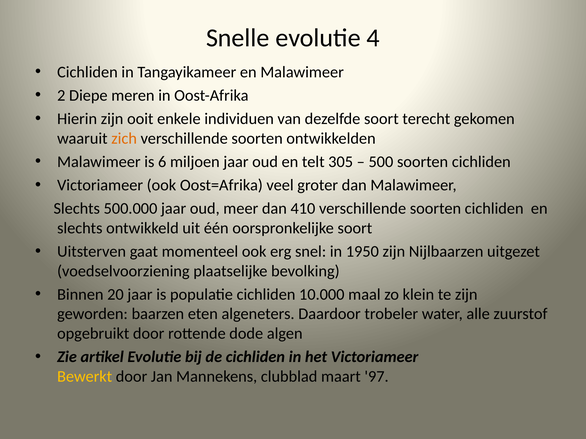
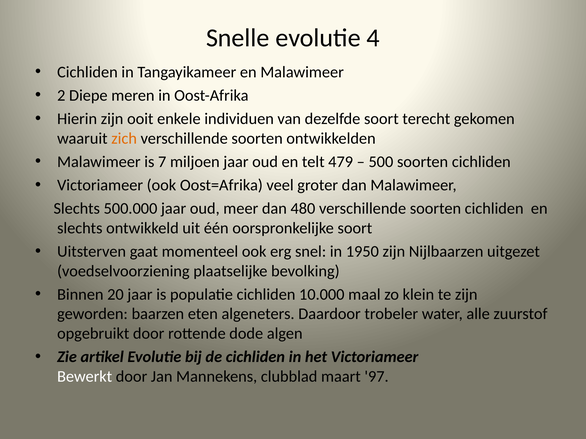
6: 6 -> 7
305: 305 -> 479
410: 410 -> 480
Bewerkt colour: yellow -> white
